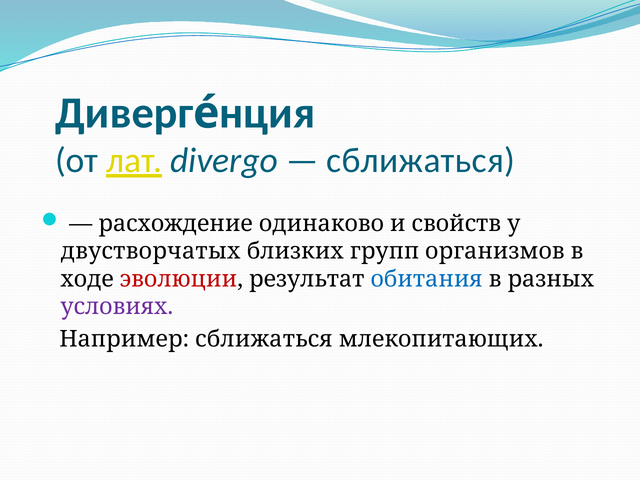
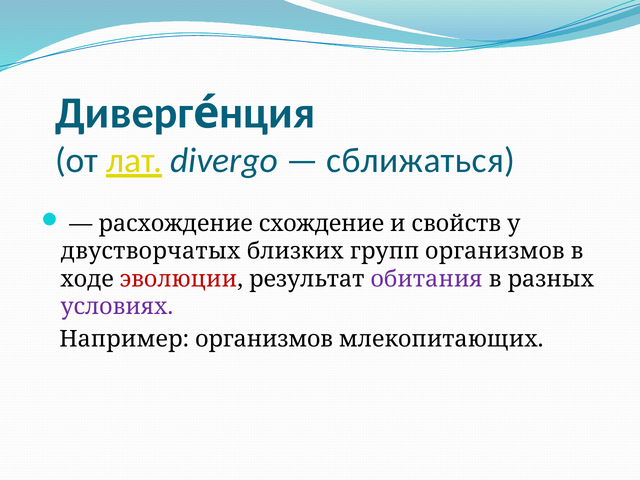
одинаково: одинаково -> схождение
обитания colour: blue -> purple
Например сближаться: сближаться -> организмов
